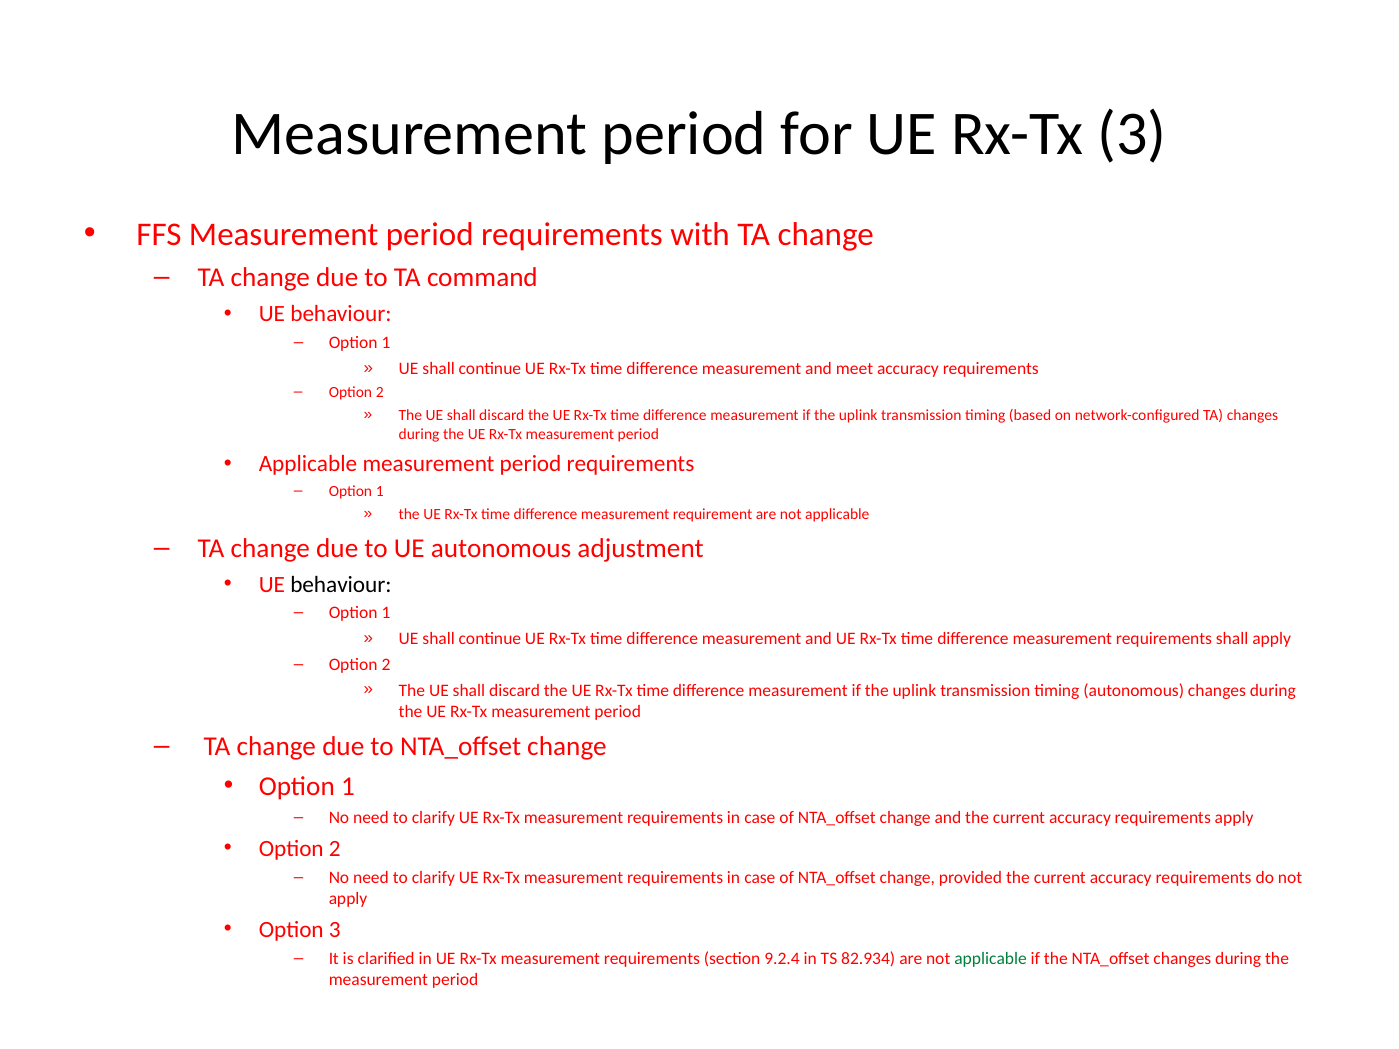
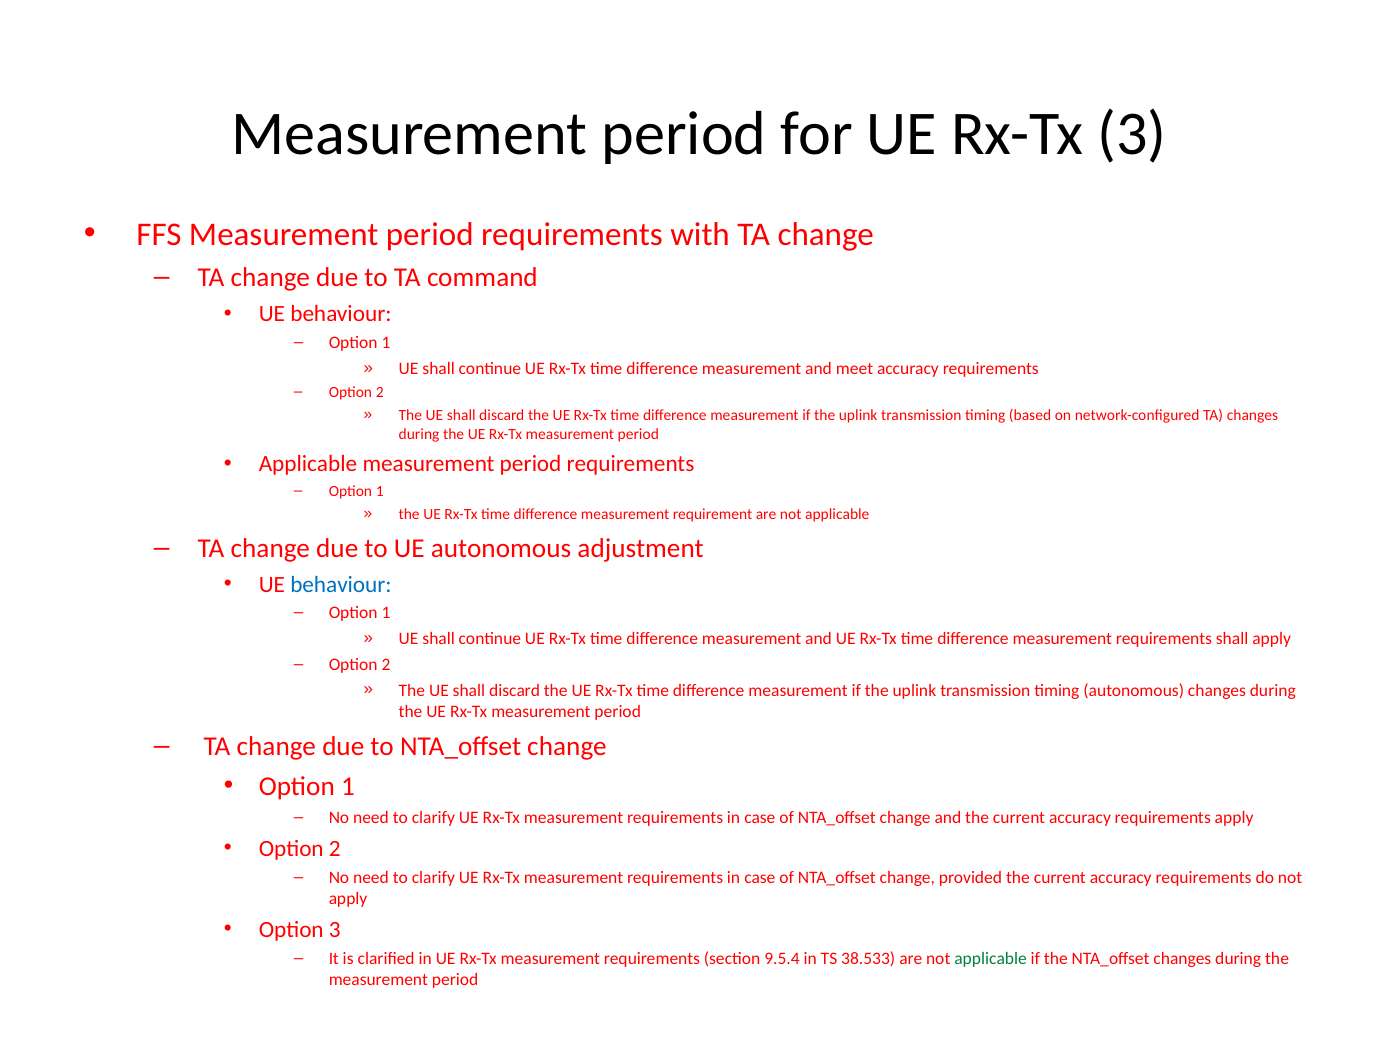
behaviour at (341, 585) colour: black -> blue
9.2.4: 9.2.4 -> 9.5.4
82.934: 82.934 -> 38.533
